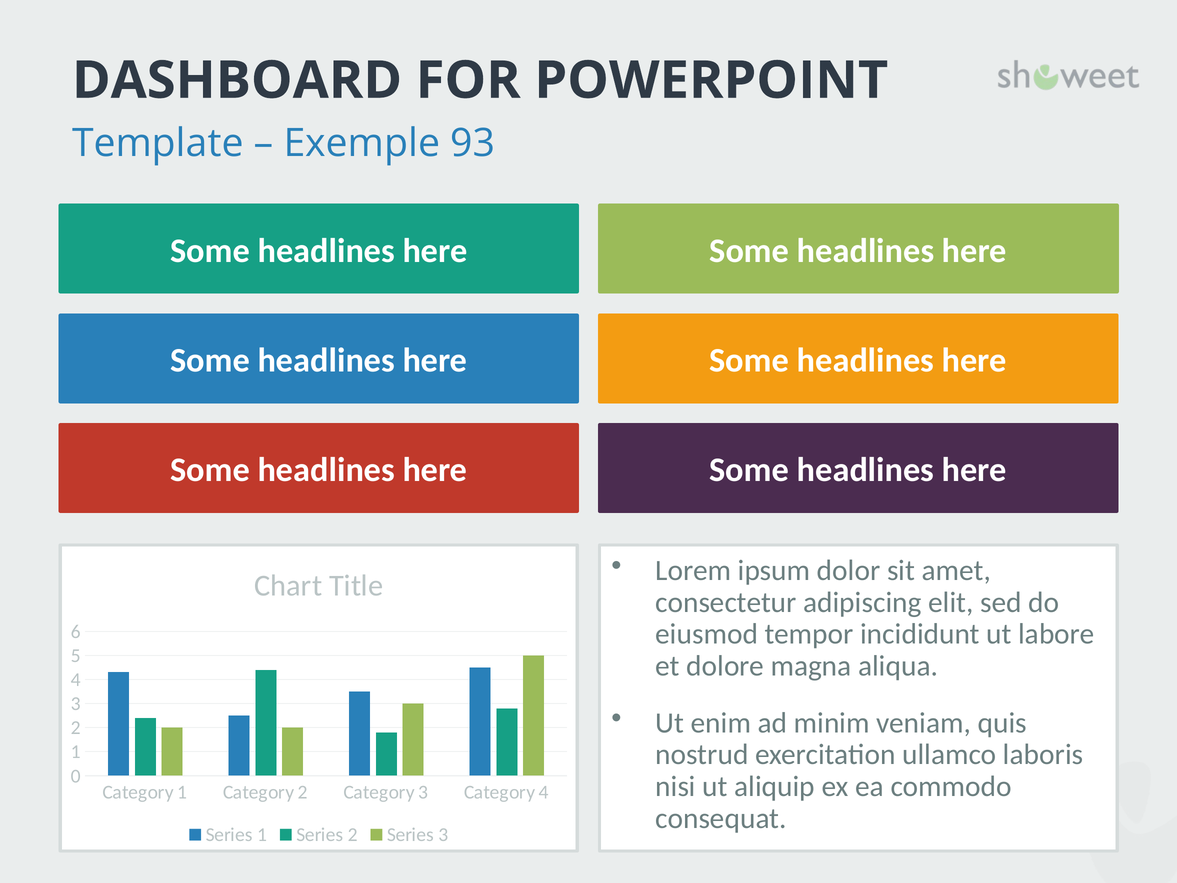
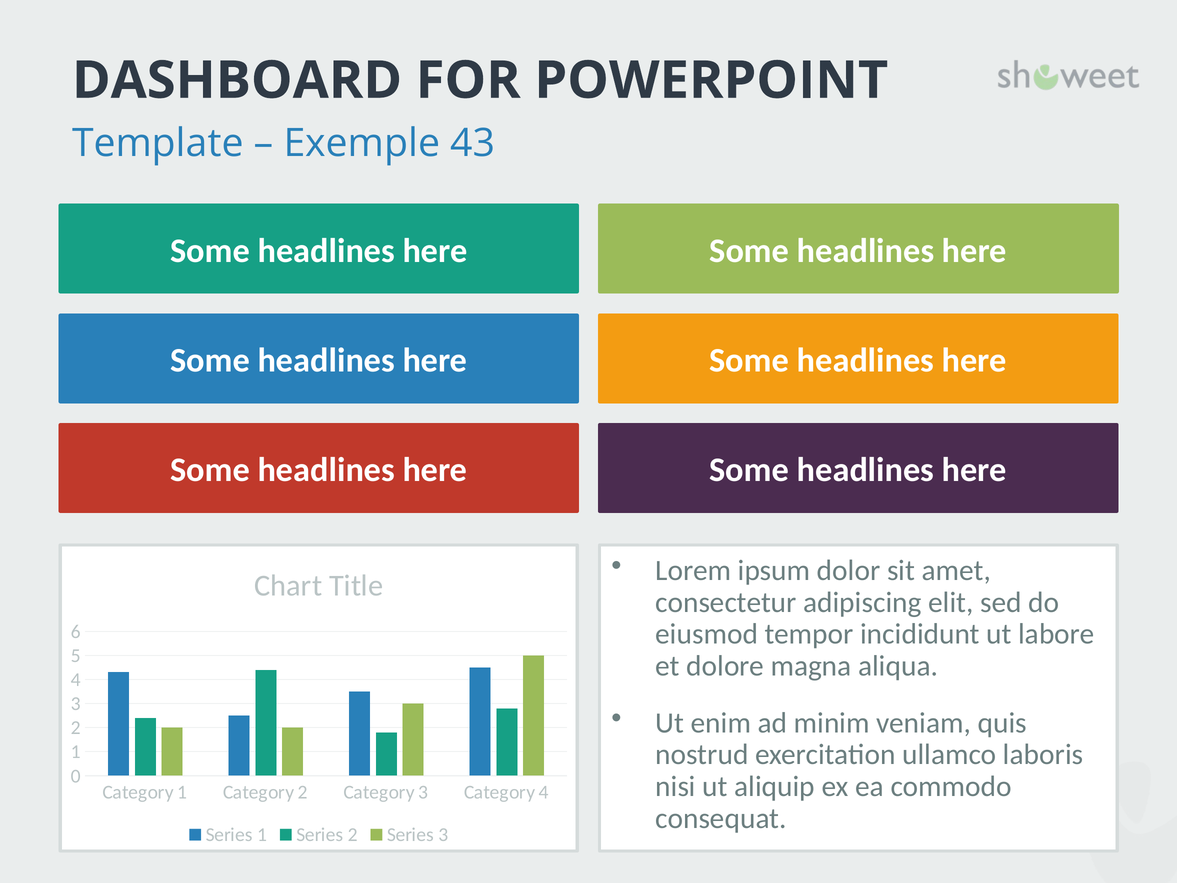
93: 93 -> 43
